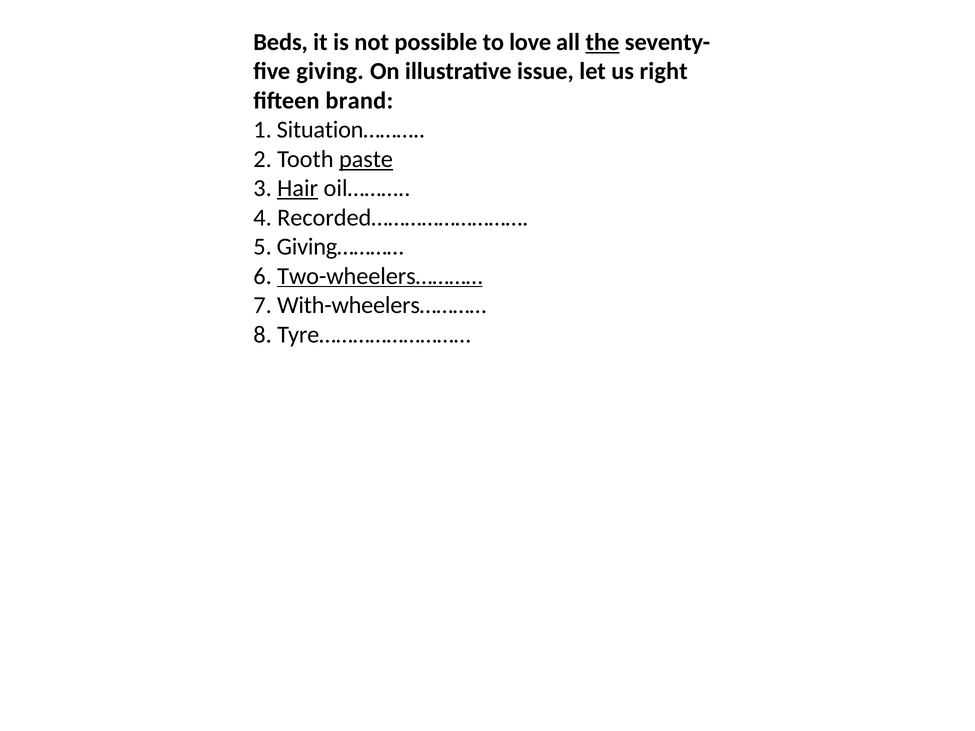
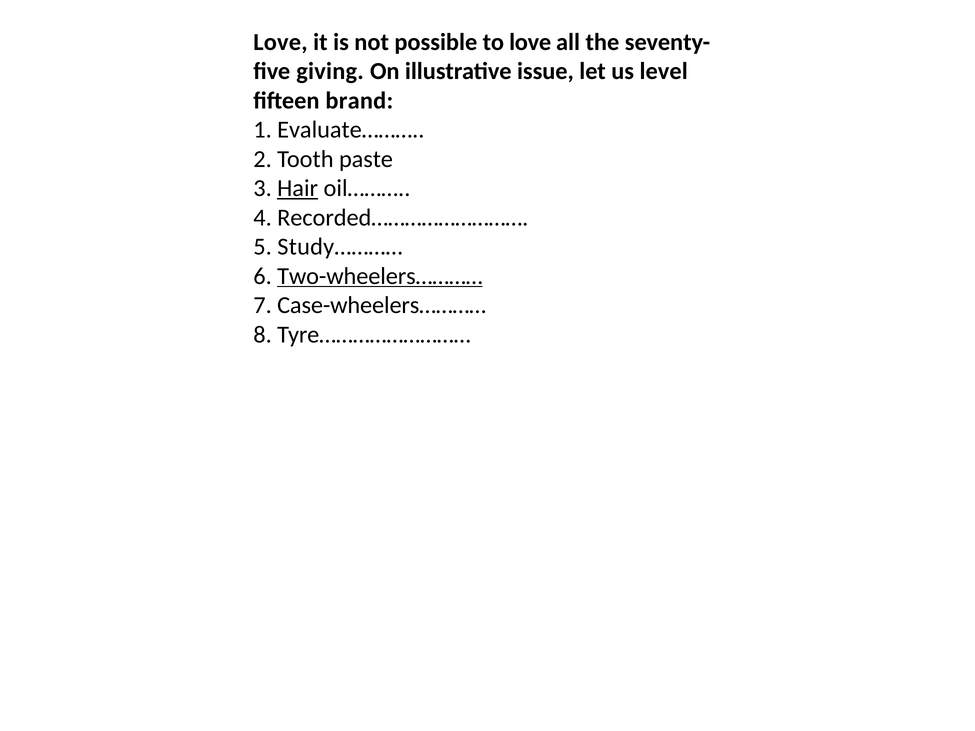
Beds at (281, 42): Beds -> Love
the underline: present -> none
right: right -> level
Situation………: Situation……… -> Evaluate………
paste underline: present -> none
Giving…………: Giving………… -> Study…………
With-wheelers…………: With-wheelers………… -> Case-wheelers…………
